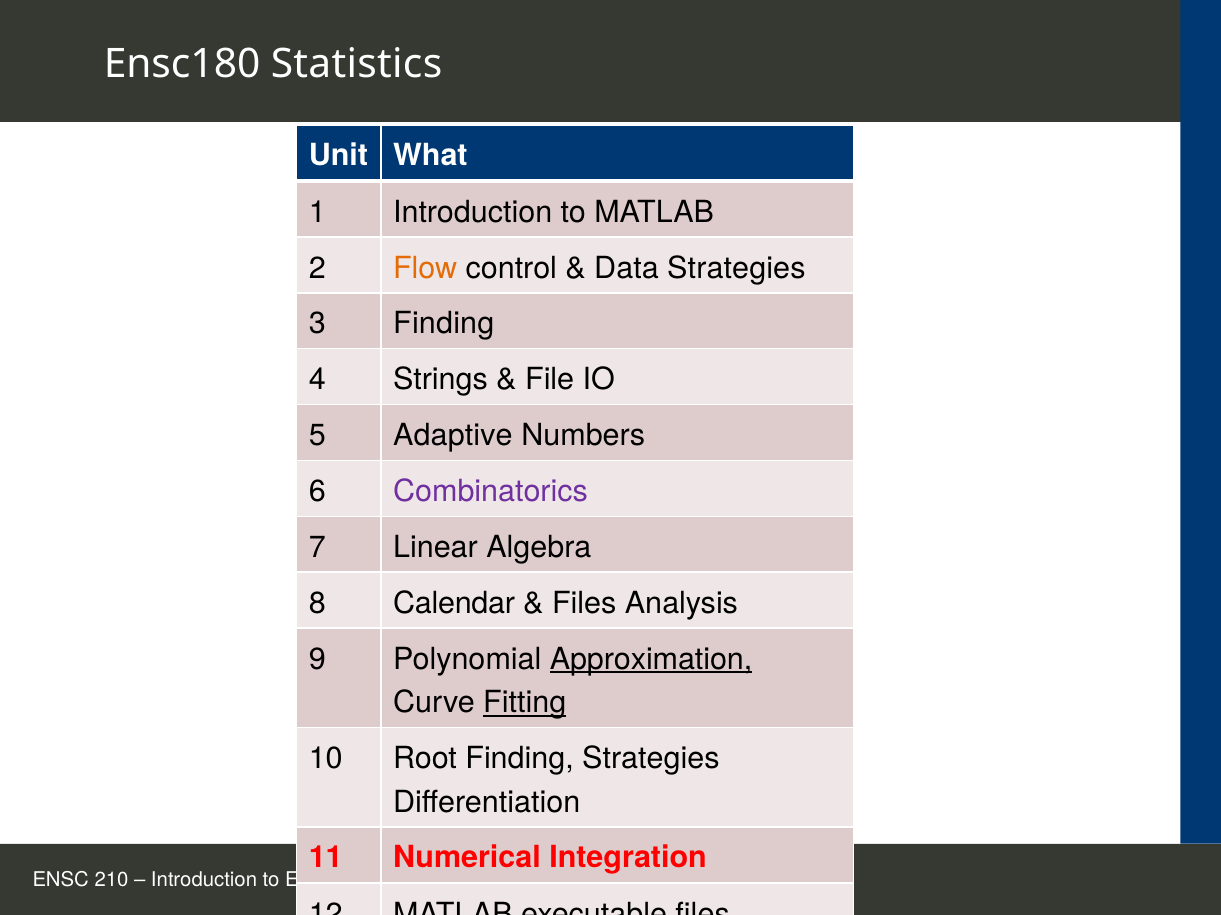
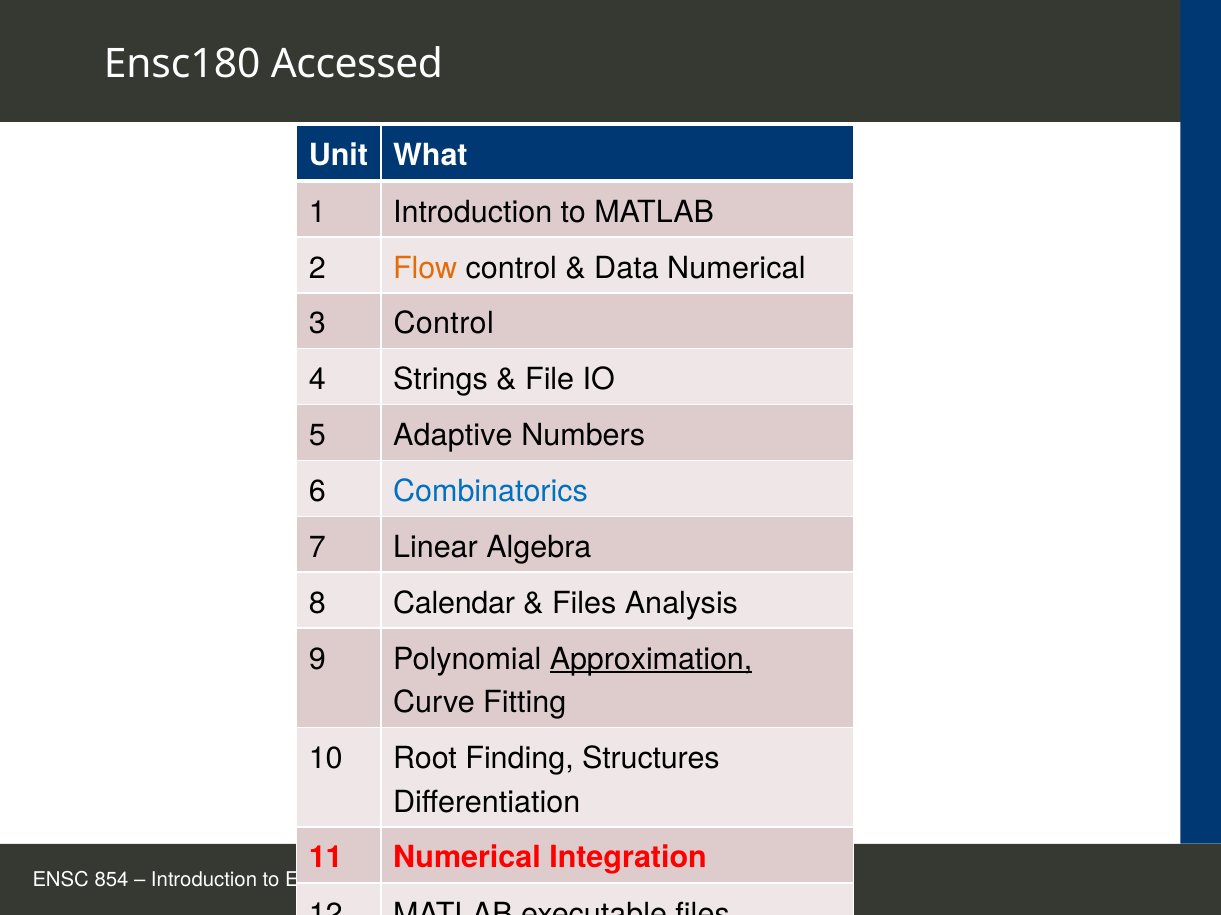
Statistics: Statistics -> Accessed
Data Strategies: Strategies -> Numerical
3 Finding: Finding -> Control
Combinatorics colour: purple -> blue
Fitting underline: present -> none
Finding Strategies: Strategies -> Structures
210: 210 -> 854
